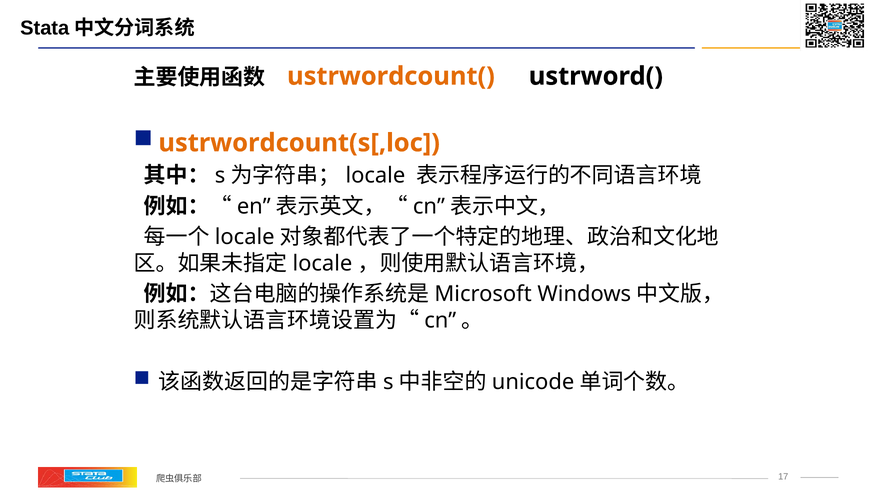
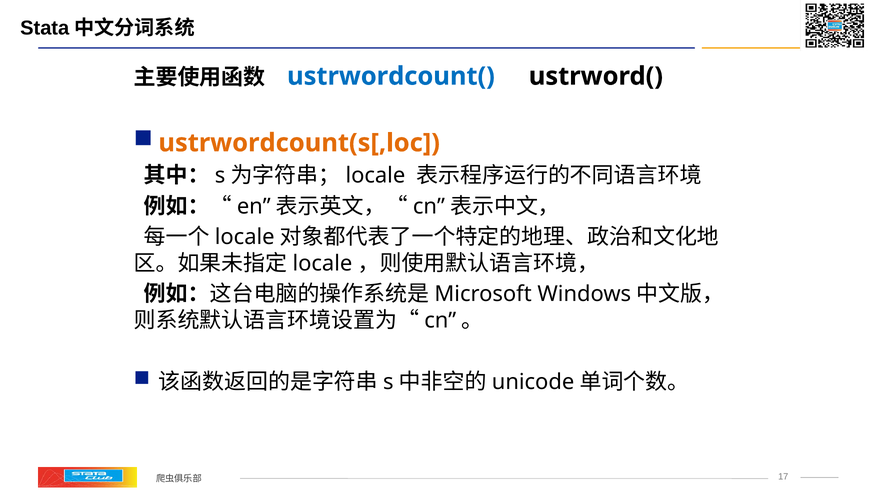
ustrwordcount( colour: orange -> blue
